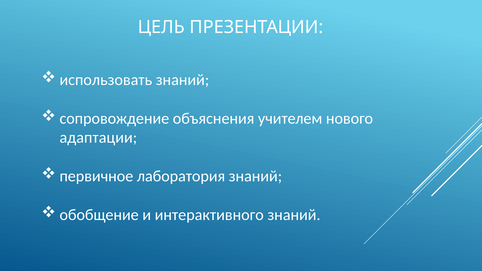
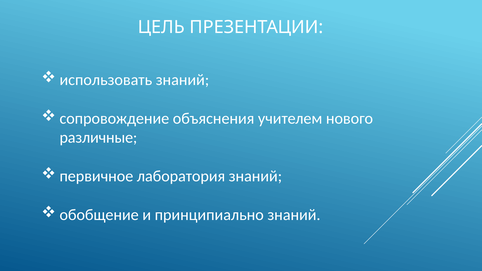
адаптации: адаптации -> различные
интерактивного: интерактивного -> принципиально
